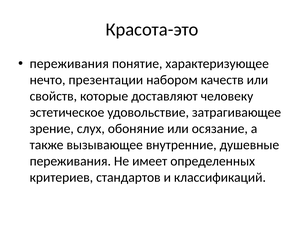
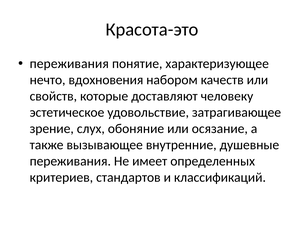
презентации: презентации -> вдохновения
